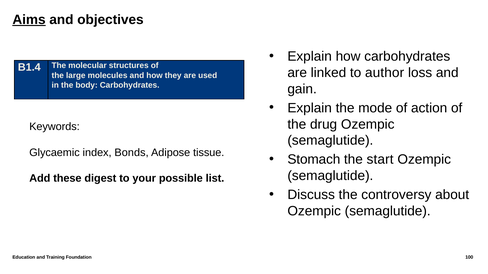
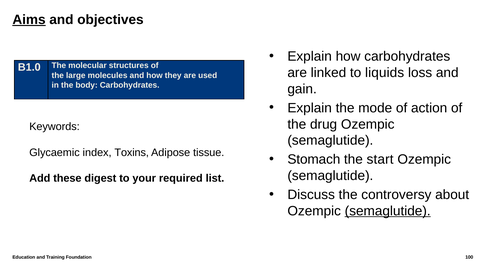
B1.4: B1.4 -> B1.0
author: author -> liquids
Bonds: Bonds -> Toxins
possible: possible -> required
semaglutide at (388, 211) underline: none -> present
